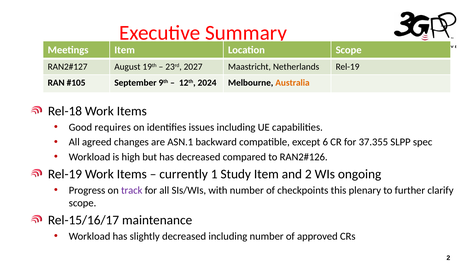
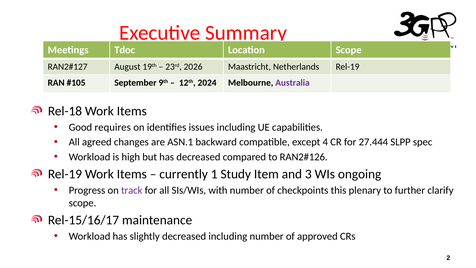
Meetings Item: Item -> Tdoc
2027: 2027 -> 2026
Australia colour: orange -> purple
6: 6 -> 4
37.355: 37.355 -> 27.444
and 2: 2 -> 3
